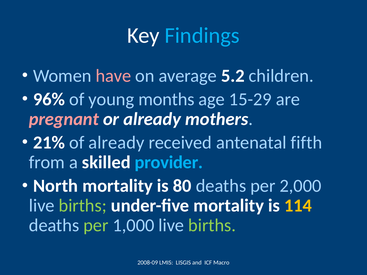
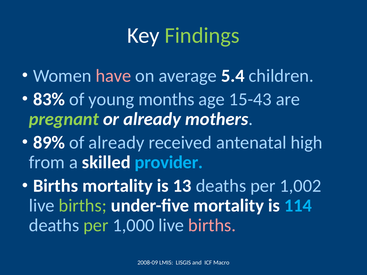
Findings colour: light blue -> light green
5.2: 5.2 -> 5.4
96%: 96% -> 83%
15-29: 15-29 -> 15-43
pregnant colour: pink -> light green
21%: 21% -> 89%
fifth: fifth -> high
North at (56, 186): North -> Births
80: 80 -> 13
2,000: 2,000 -> 1,002
114 colour: yellow -> light blue
births at (212, 226) colour: light green -> pink
